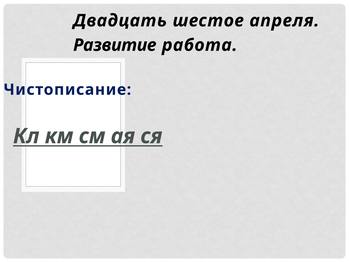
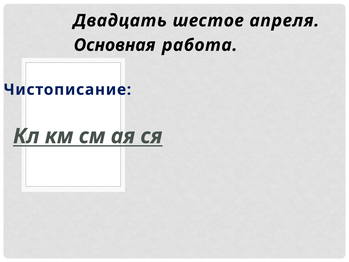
Развитие: Развитие -> Основная
